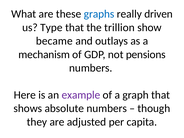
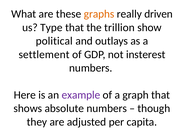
graphs colour: blue -> orange
became: became -> political
mechanism: mechanism -> settlement
pensions: pensions -> insterest
